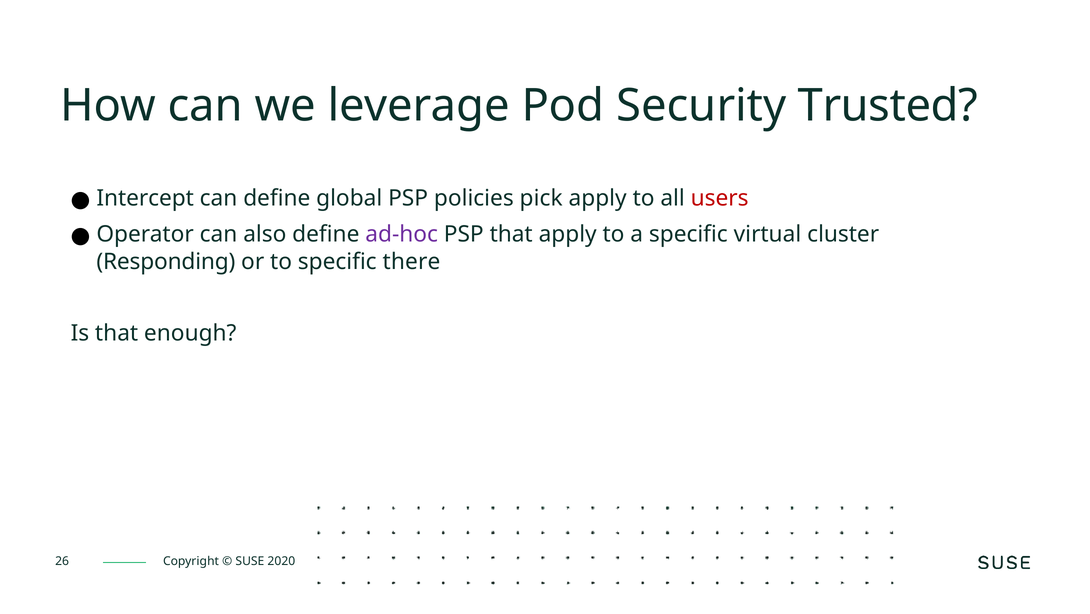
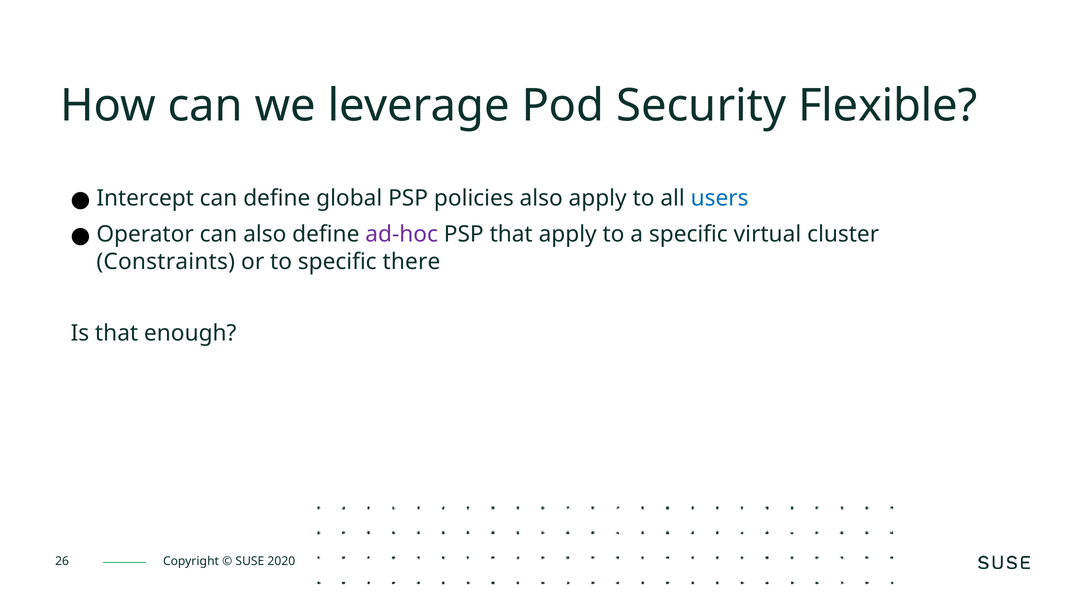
Trusted: Trusted -> Flexible
policies pick: pick -> also
users colour: red -> blue
Responding: Responding -> Constraints
